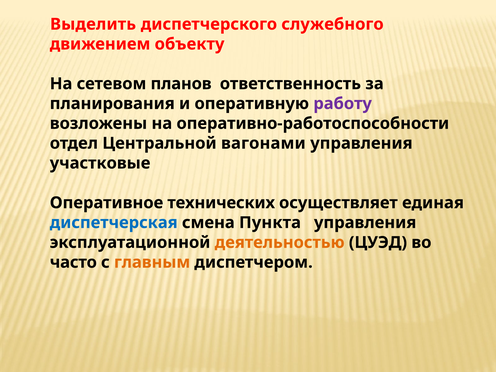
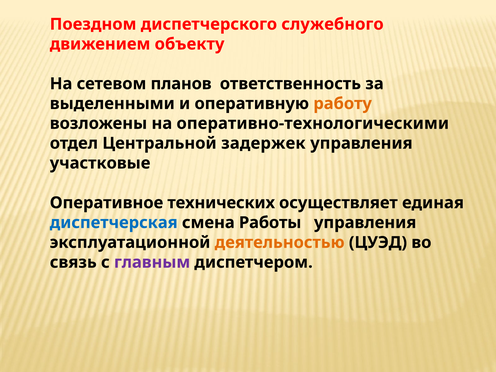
Выделить: Выделить -> Поездном
планирования: планирования -> выделенными
работу colour: purple -> orange
оперативно-работоспособности: оперативно-работоспособности -> оперативно-технологическими
вагонами: вагонами -> задержек
Пункта: Пункта -> Работы
часто: часто -> связь
главным colour: orange -> purple
